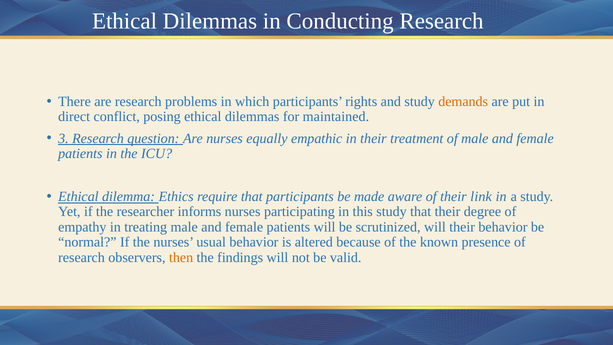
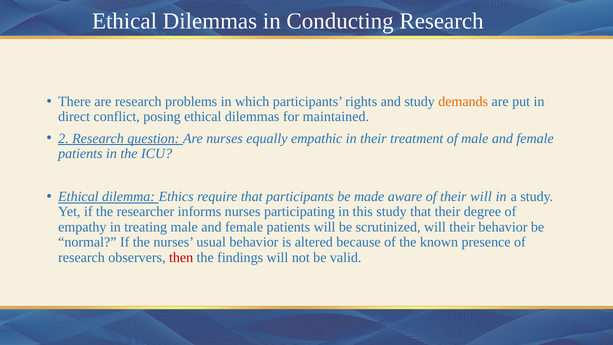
3: 3 -> 2
their link: link -> will
then colour: orange -> red
